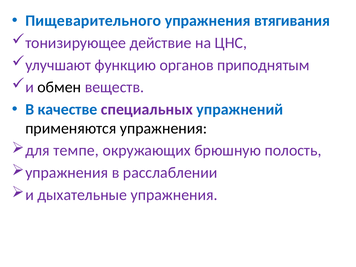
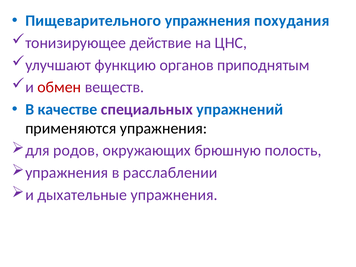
втягивания: втягивания -> похудания
обмен colour: black -> red
темпе: темпе -> родов
